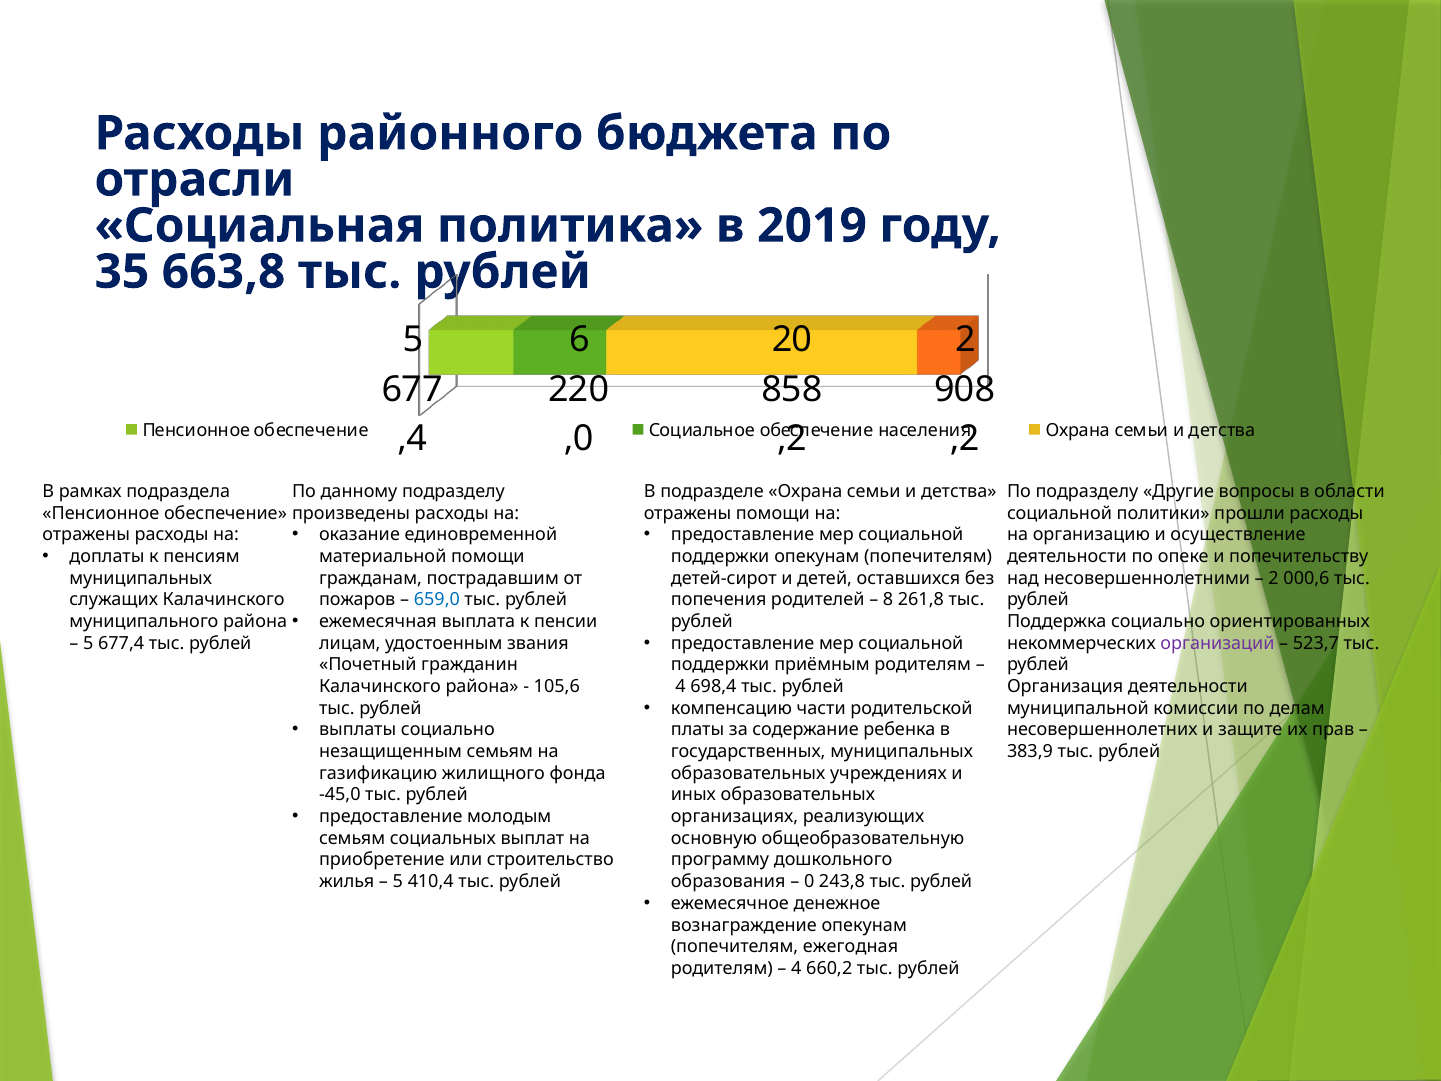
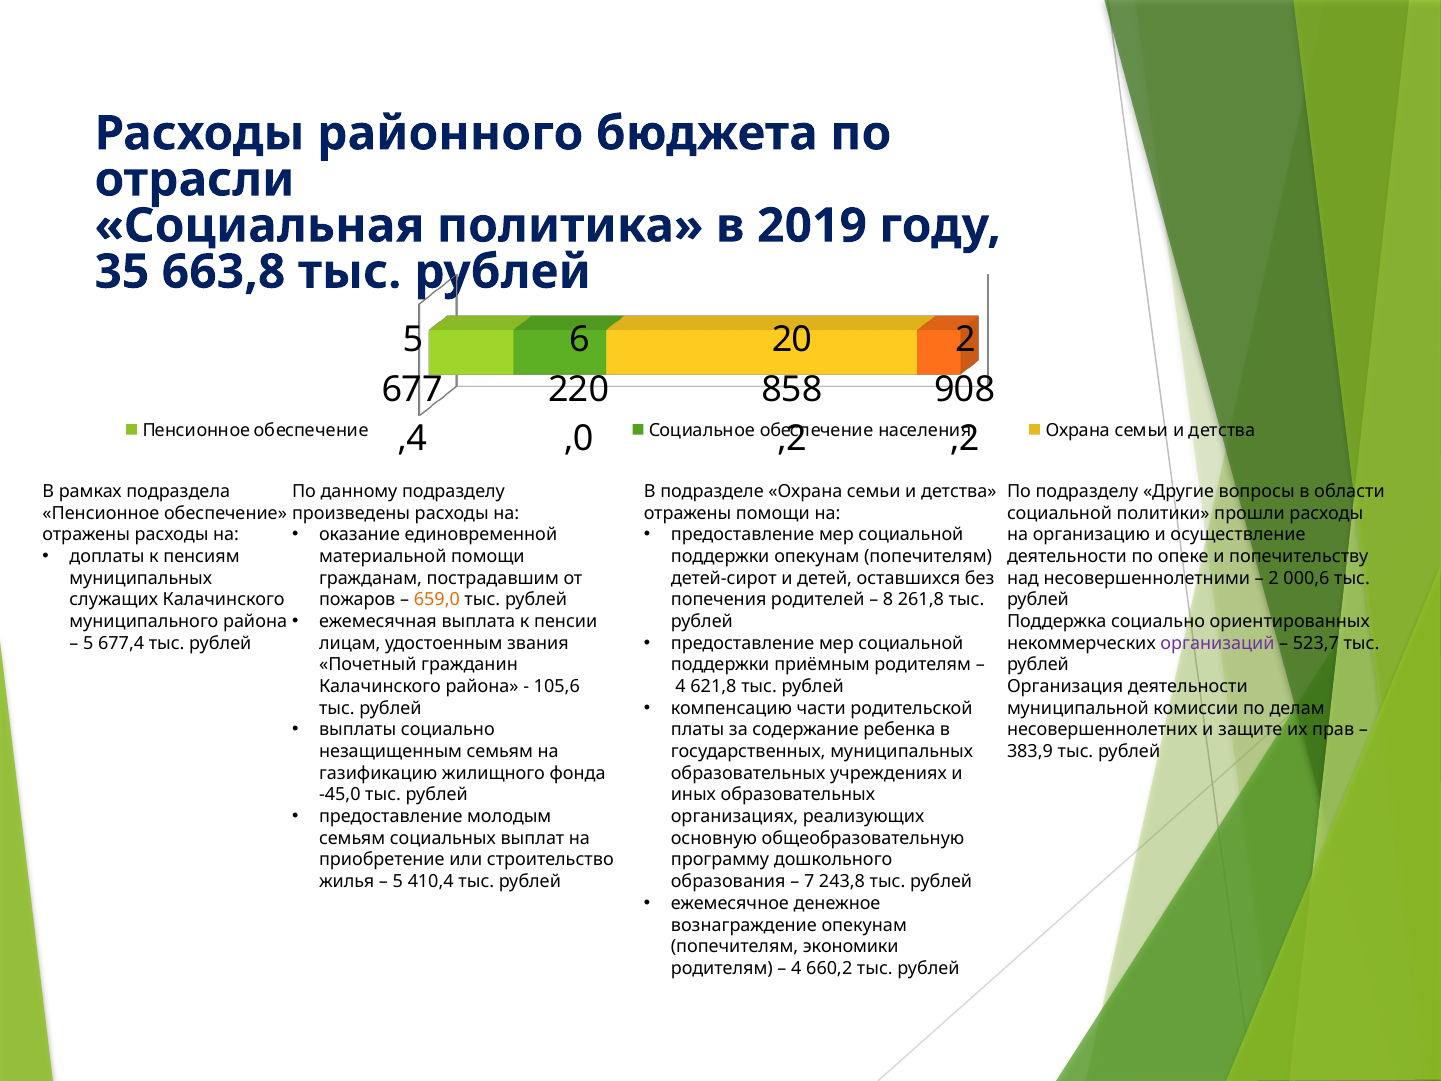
659,0 colour: blue -> orange
698,4: 698,4 -> 621,8
0: 0 -> 7
ежегодная: ежегодная -> экономики
